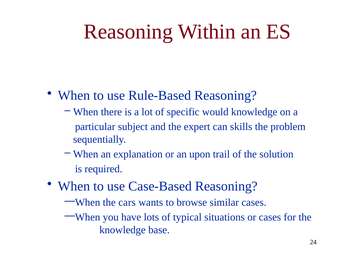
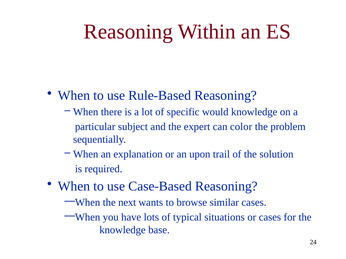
skills: skills -> color
cars: cars -> next
